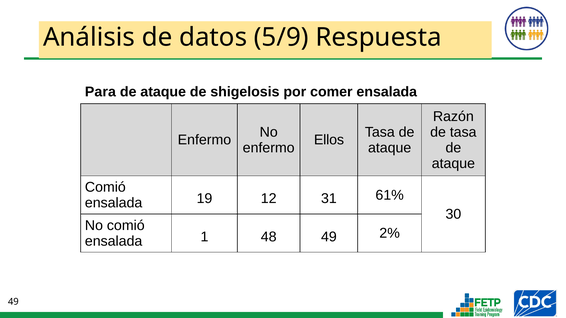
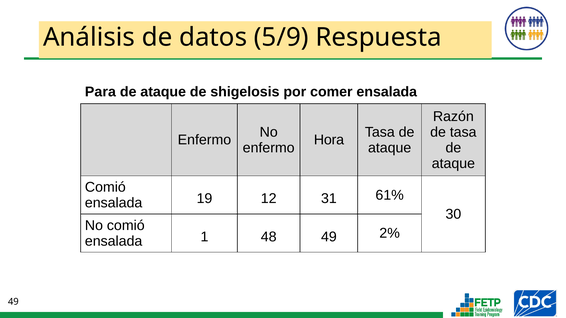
Ellos: Ellos -> Hora
